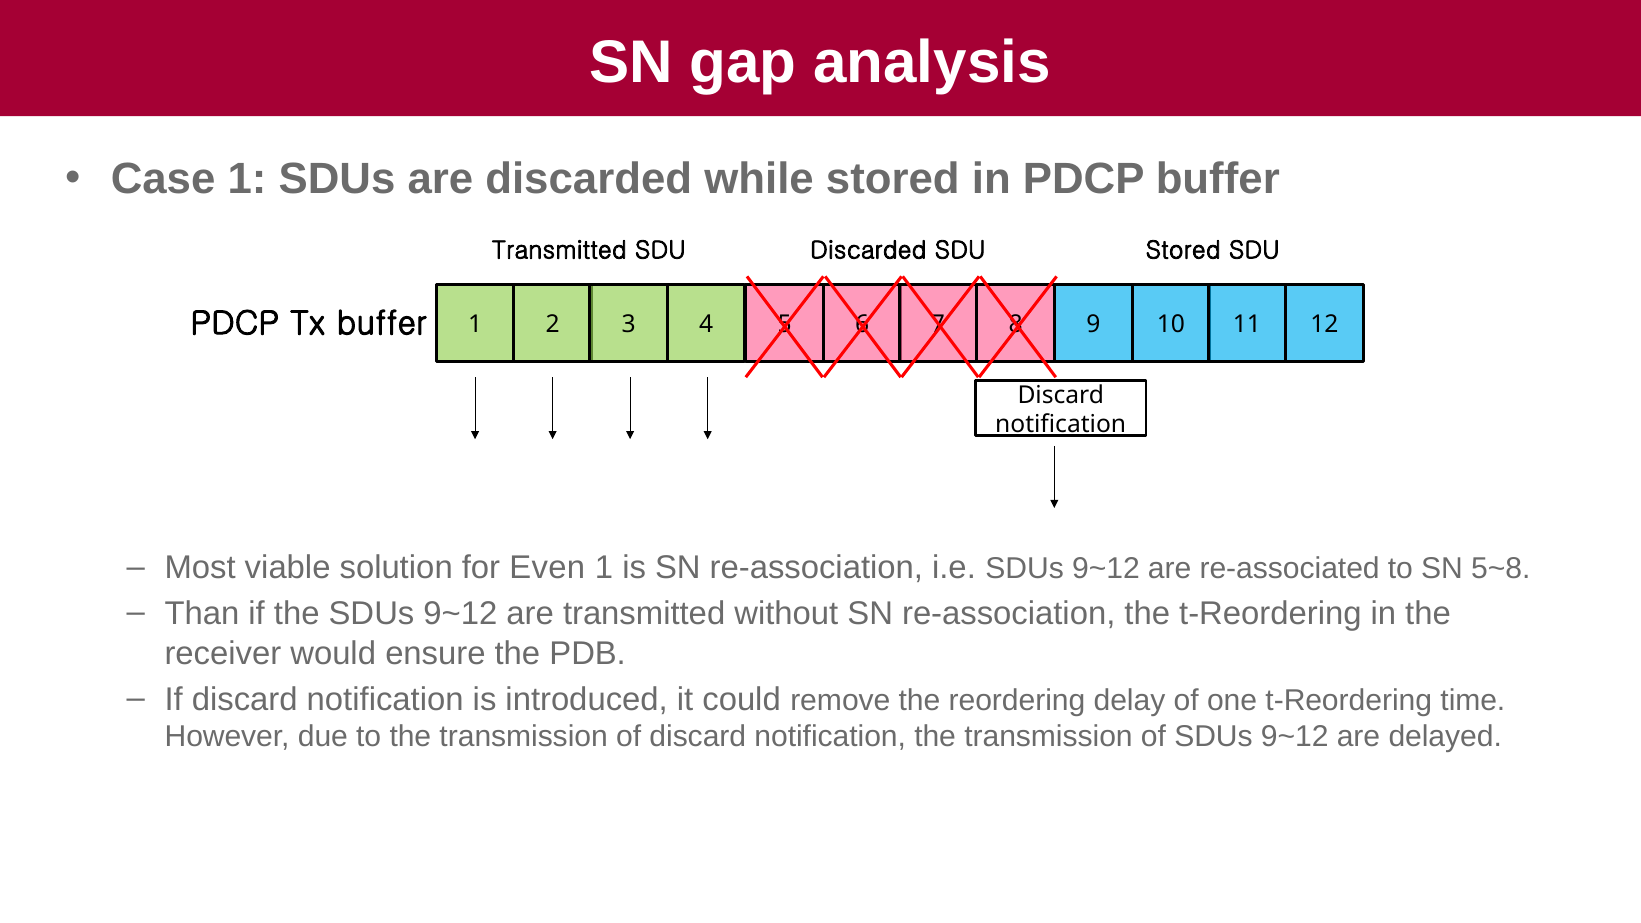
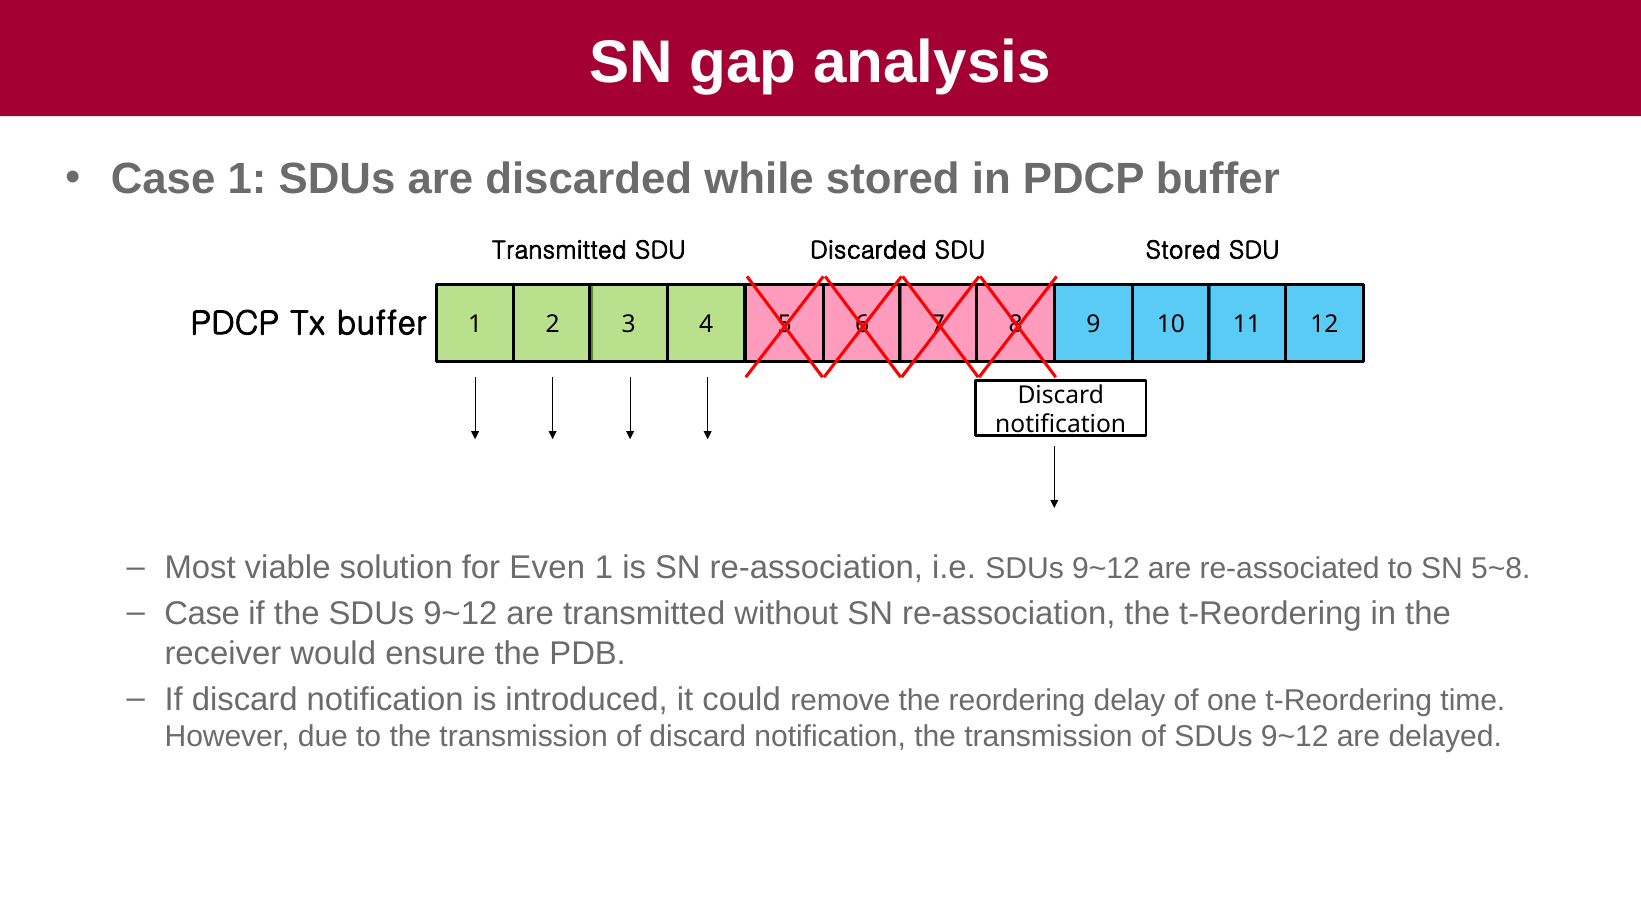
Than at (202, 614): Than -> Case
